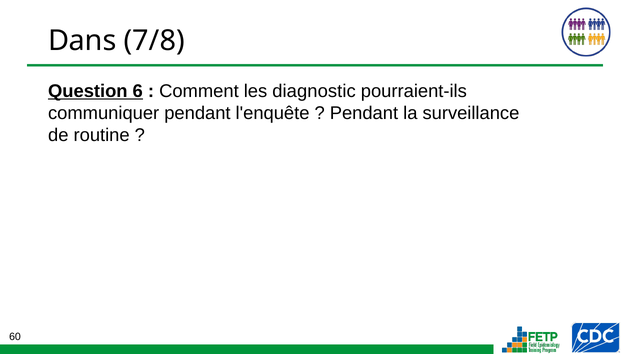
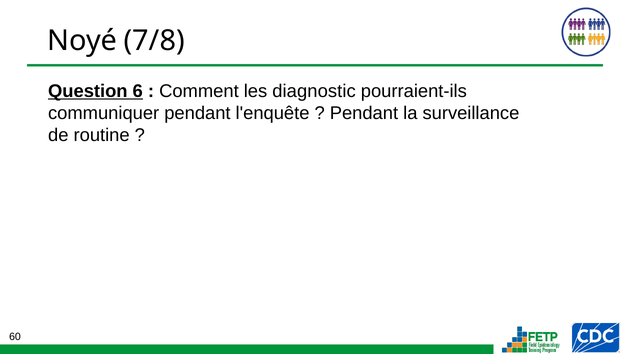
Dans: Dans -> Noyé
